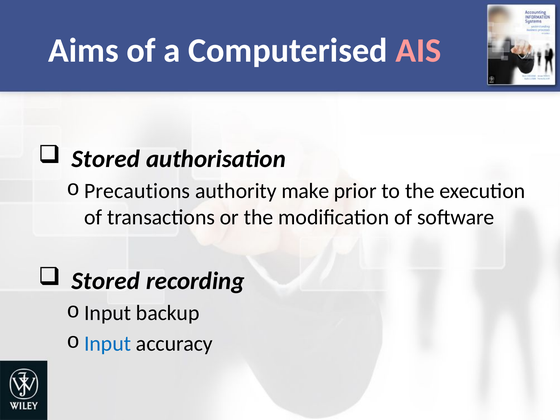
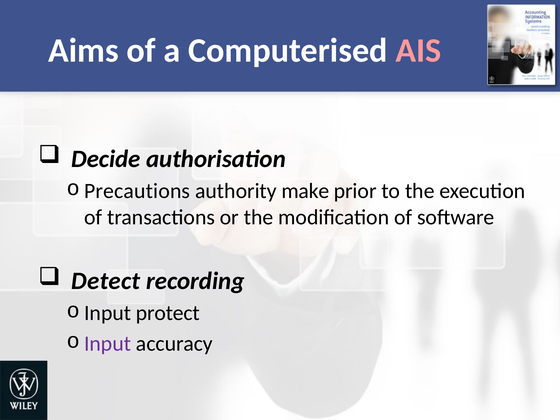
Stored at (106, 159): Stored -> Decide
Stored at (106, 281): Stored -> Detect
backup: backup -> protect
Input at (108, 344) colour: blue -> purple
